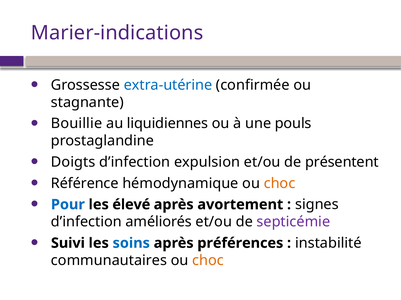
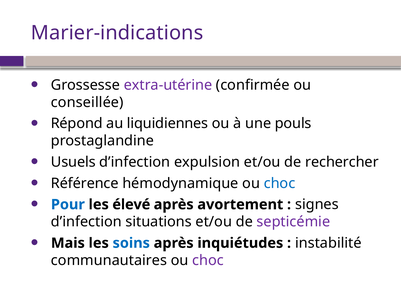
extra-utérine colour: blue -> purple
stagnante: stagnante -> conseillée
Bouillie: Bouillie -> Répond
Doigts: Doigts -> Usuels
présentent: présentent -> rechercher
choc at (280, 184) colour: orange -> blue
améliorés: améliorés -> situations
Suivi: Suivi -> Mais
préférences: préférences -> inquiétudes
choc at (208, 261) colour: orange -> purple
